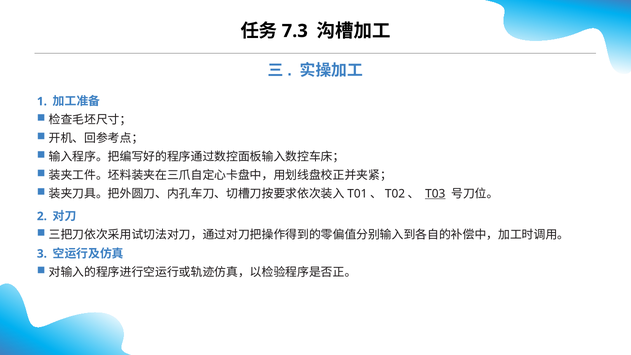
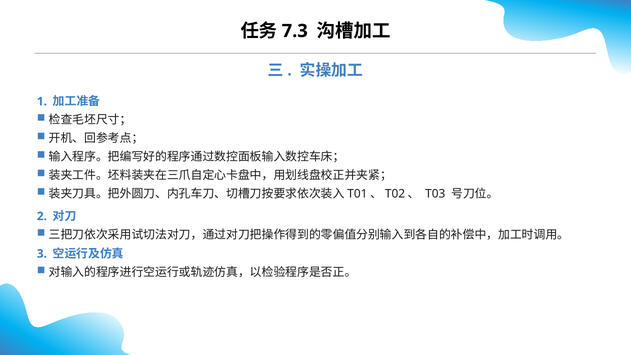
T03 underline: present -> none
